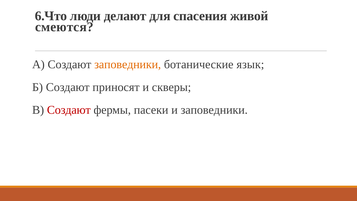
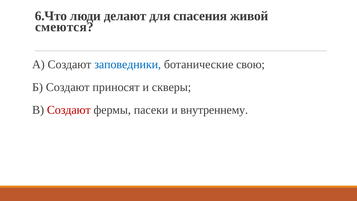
заповедники at (128, 64) colour: orange -> blue
язык: язык -> свою
и заповедники: заповедники -> внутреннему
